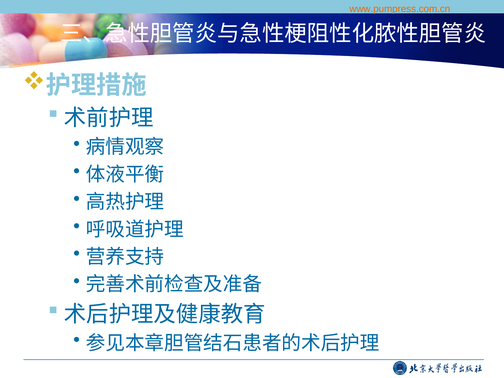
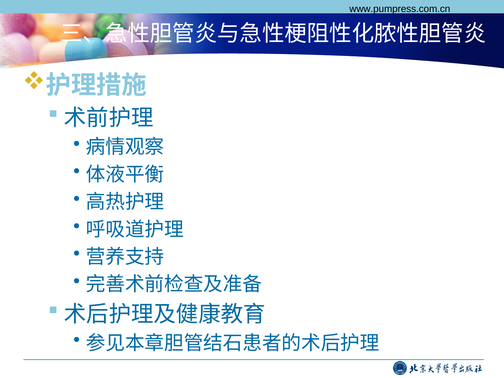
www.pumpress.com.cn colour: orange -> black
